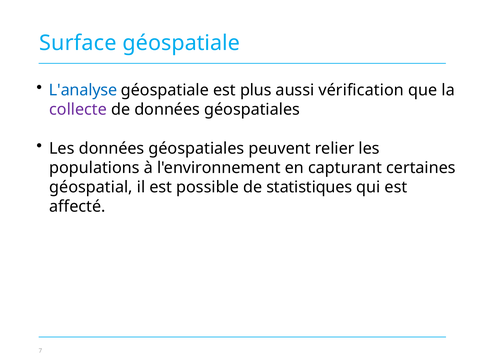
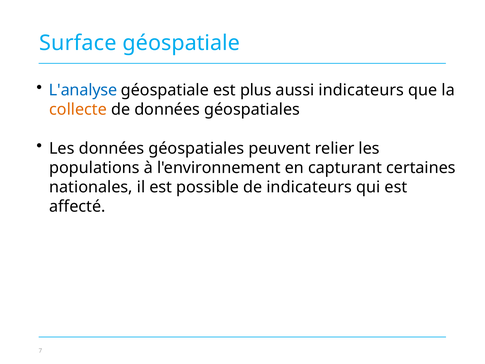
aussi vérification: vérification -> indicateurs
collecte colour: purple -> orange
géospatial: géospatial -> nationales
de statistiques: statistiques -> indicateurs
